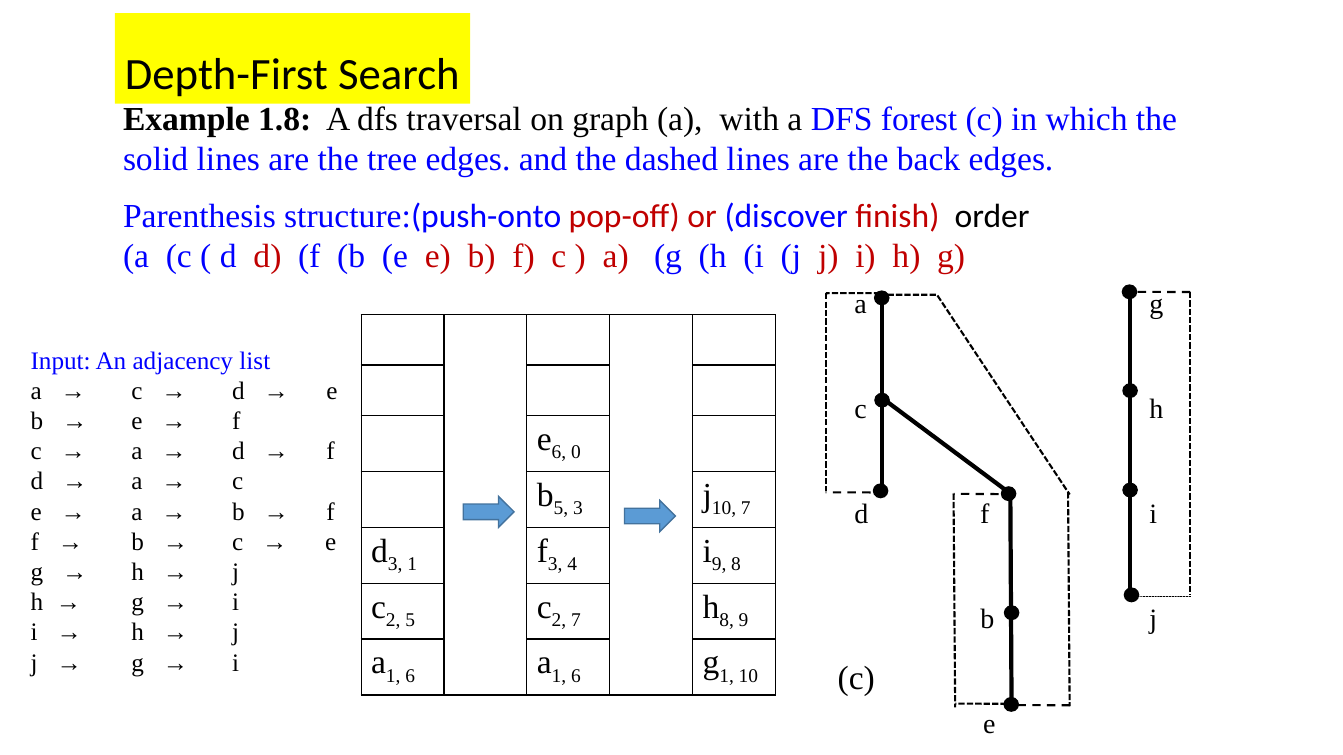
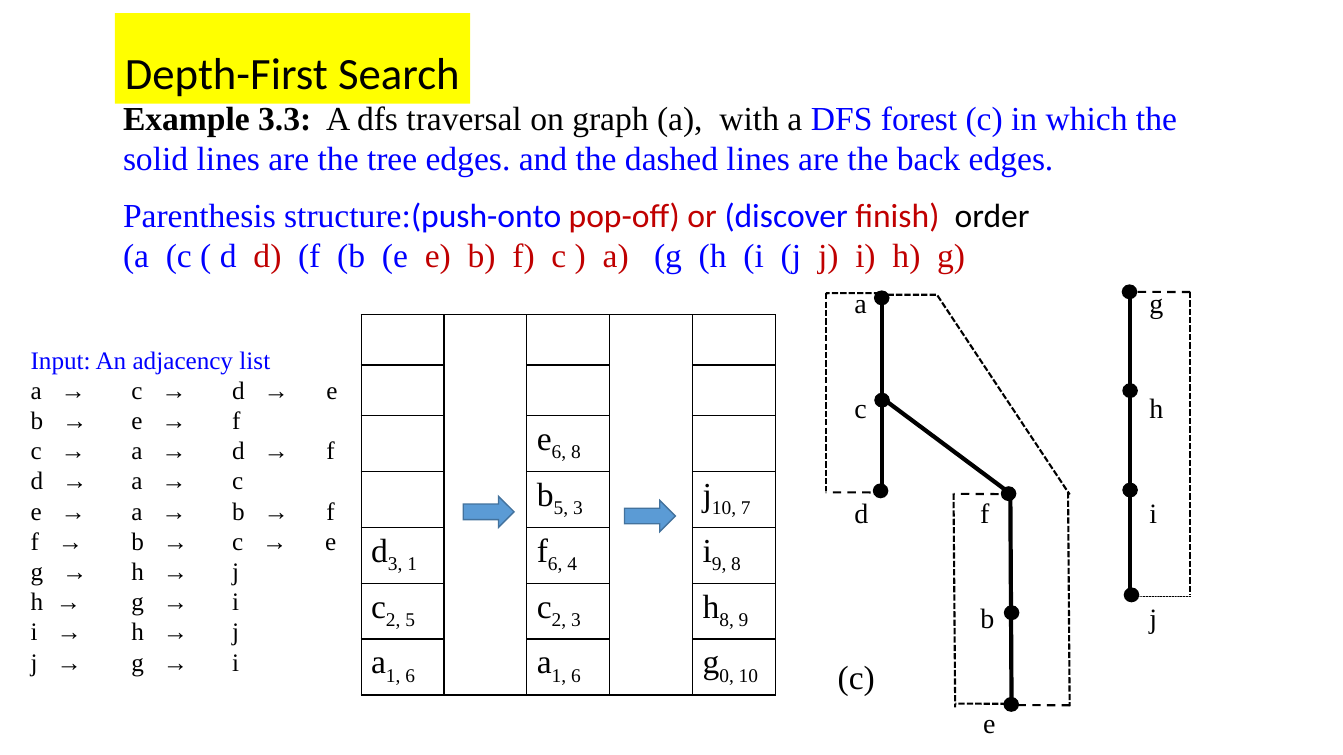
1.8: 1.8 -> 3.3
6 0: 0 -> 8
f 3: 3 -> 6
2 7: 7 -> 3
g 1: 1 -> 0
